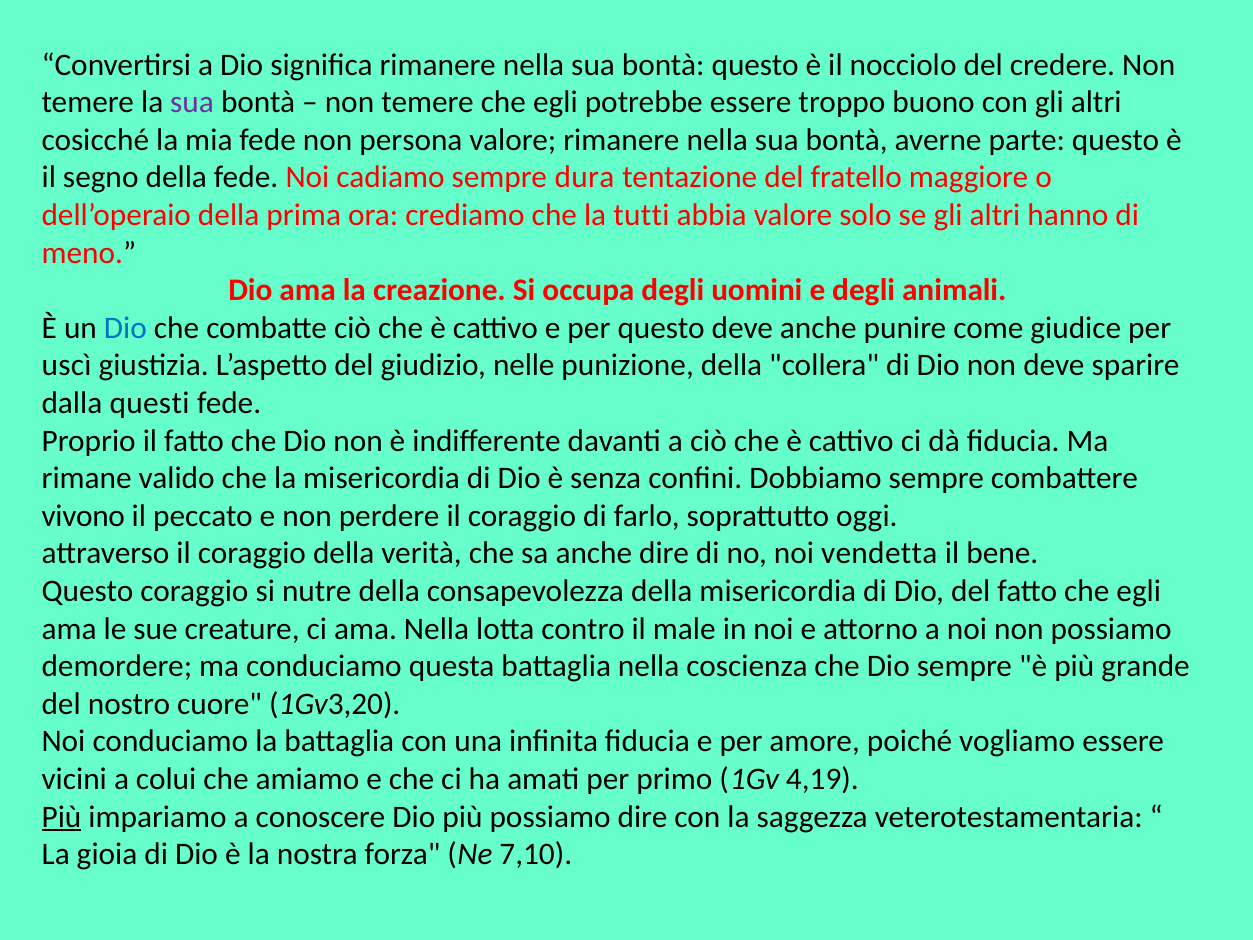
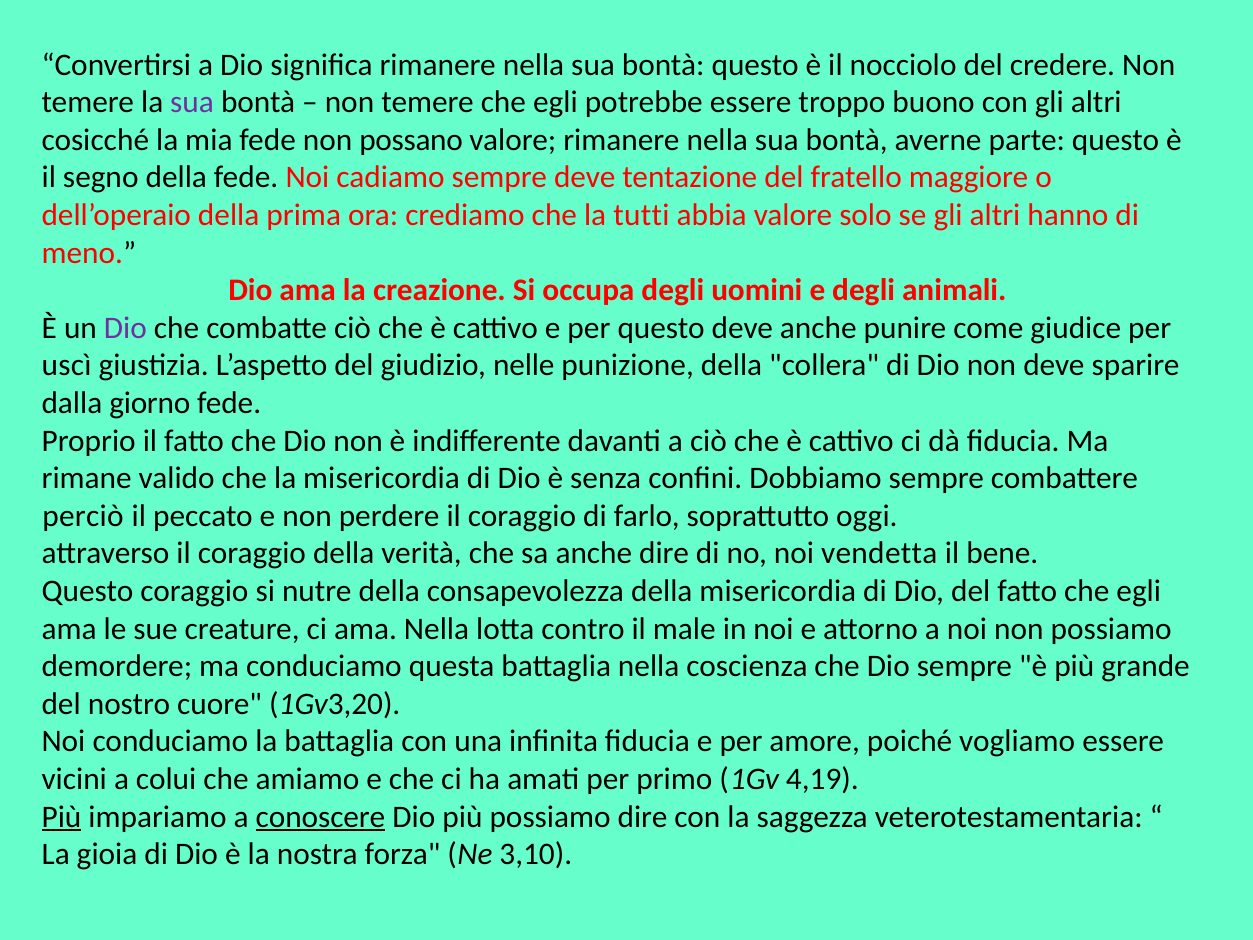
persona: persona -> possano
sempre dura: dura -> deve
Dio at (125, 328) colour: blue -> purple
questi: questi -> giorno
vivono: vivono -> perciò
conoscere underline: none -> present
7,10: 7,10 -> 3,10
